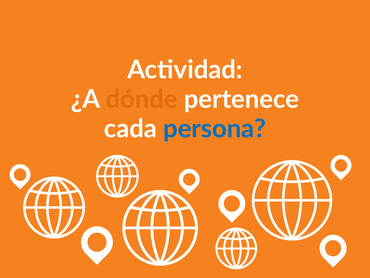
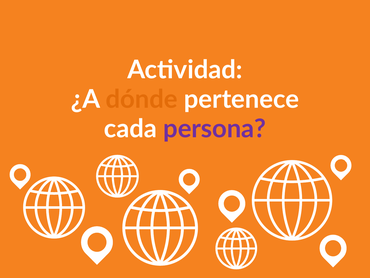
persona colour: blue -> purple
